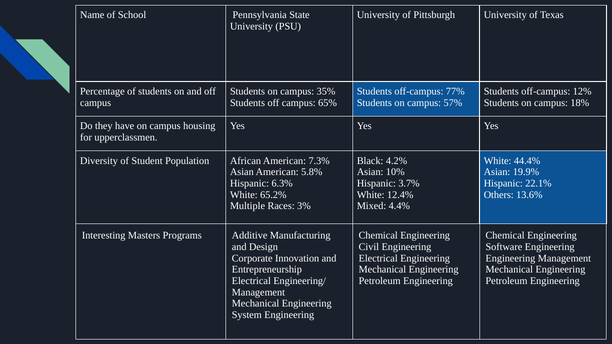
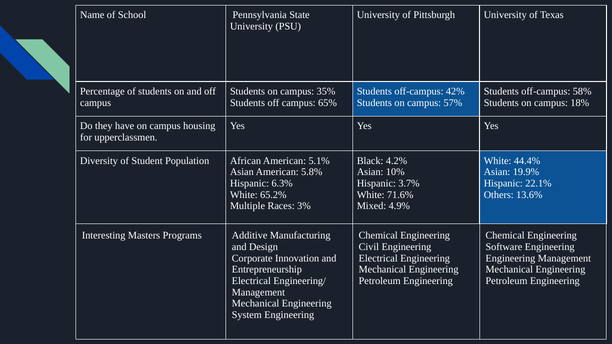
77%: 77% -> 42%
12%: 12% -> 58%
7.3%: 7.3% -> 5.1%
12.4%: 12.4% -> 71.6%
4.4%: 4.4% -> 4.9%
